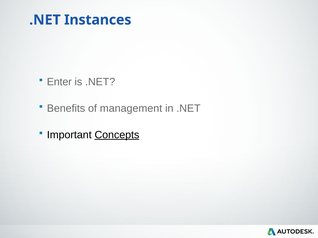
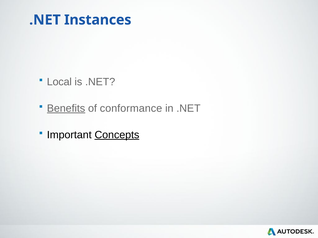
Enter: Enter -> Local
Benefits underline: none -> present
management: management -> conformance
